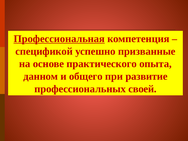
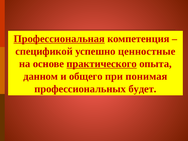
призванные: призванные -> ценностные
практического underline: none -> present
развитие: развитие -> понимая
своей: своей -> будет
